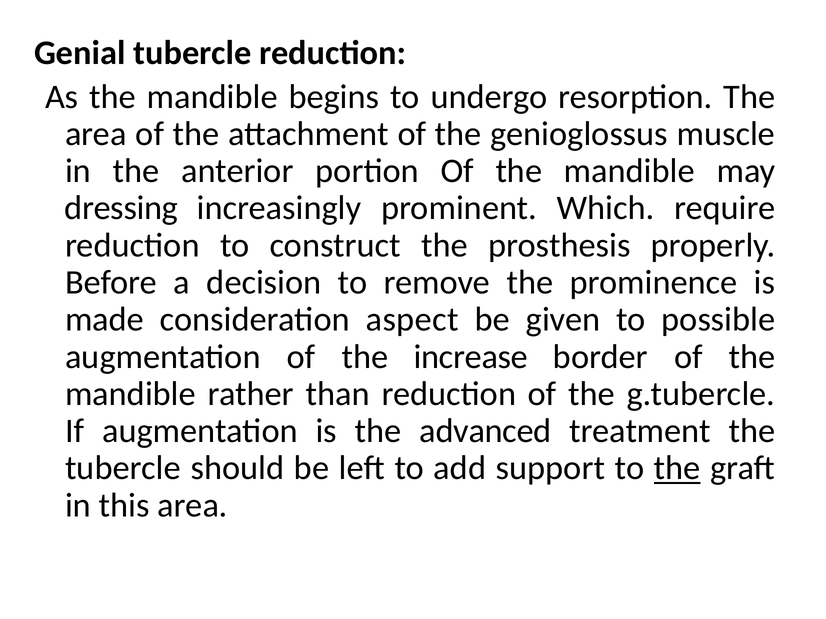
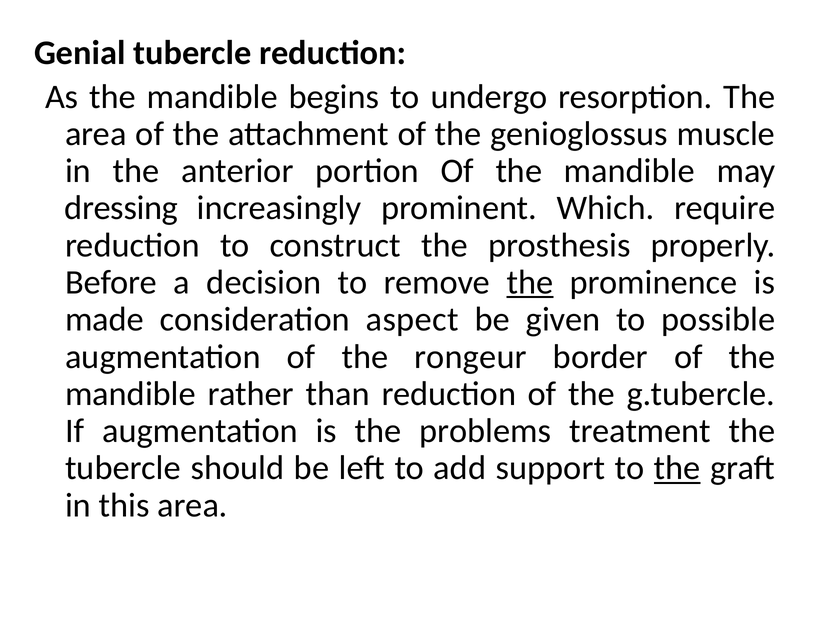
the at (530, 283) underline: none -> present
increase: increase -> rongeur
advanced: advanced -> problems
